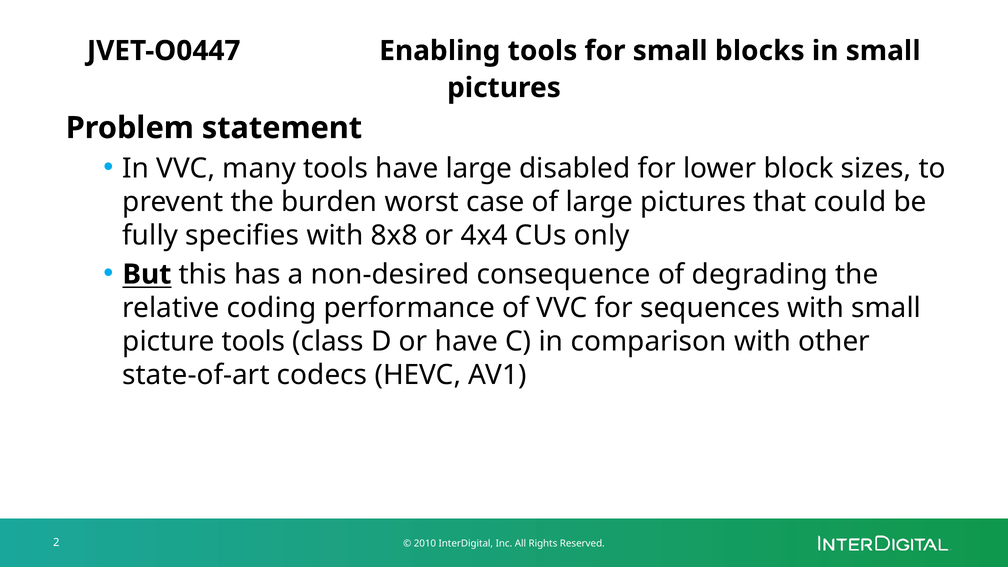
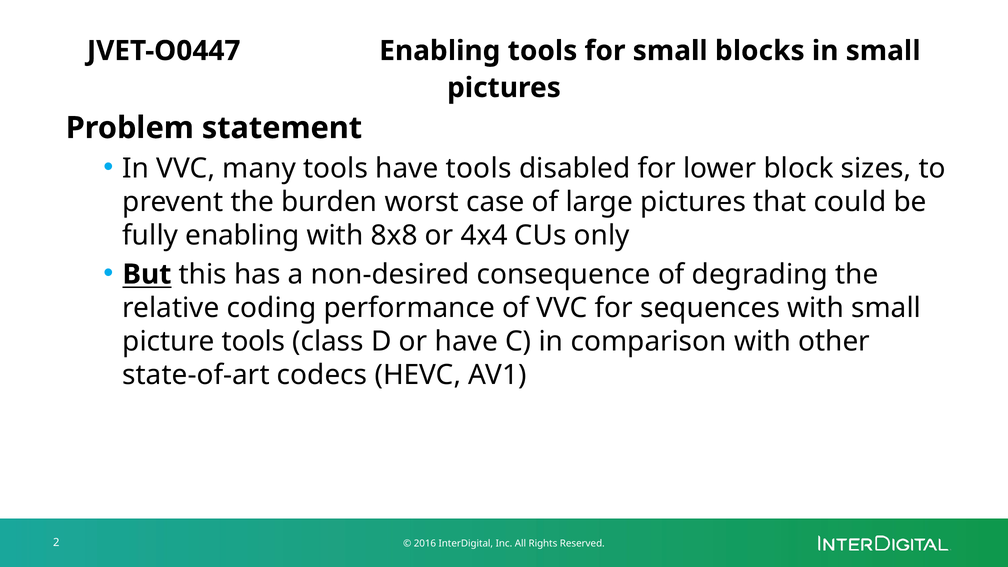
have large: large -> tools
fully specifies: specifies -> enabling
2010: 2010 -> 2016
